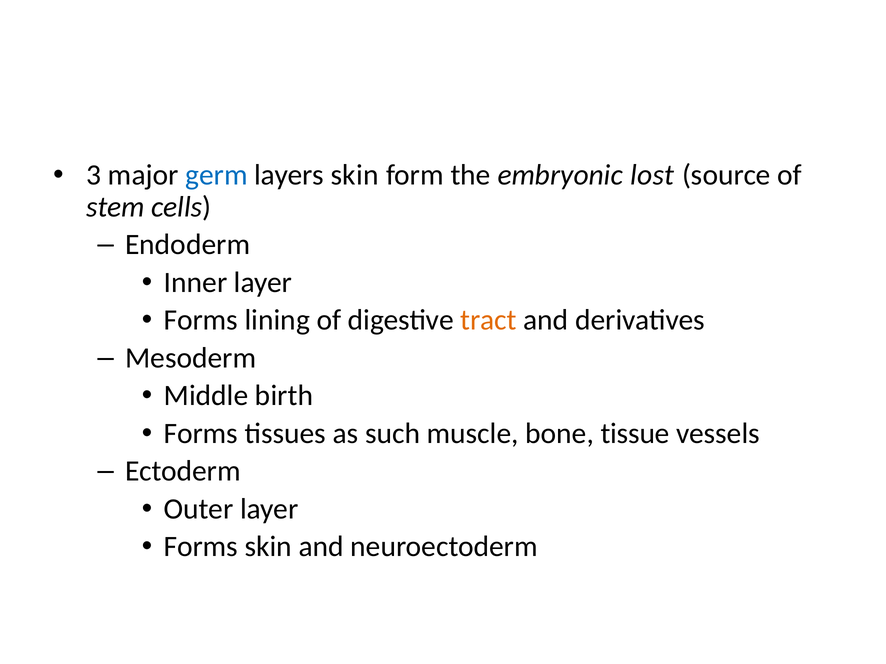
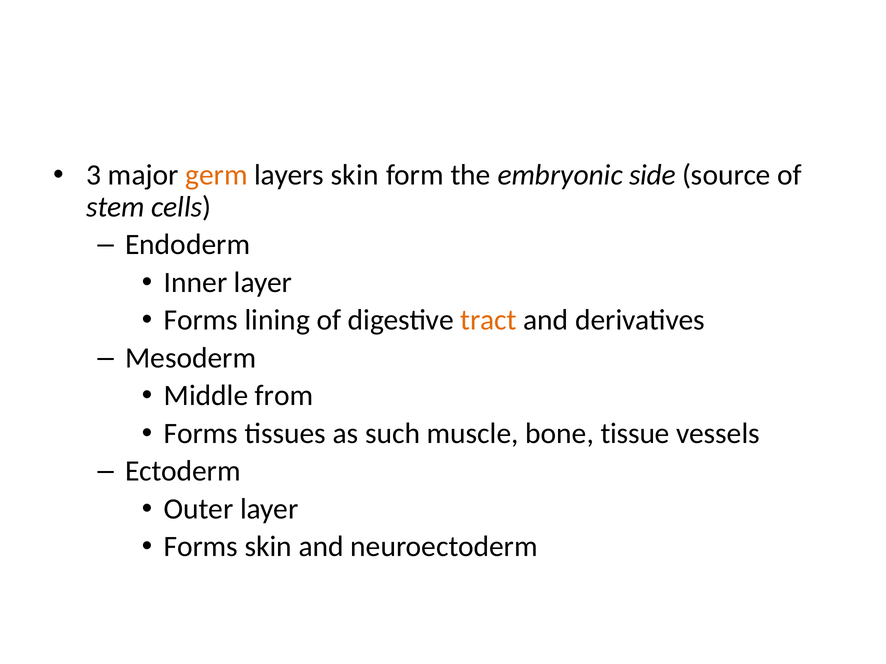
germ colour: blue -> orange
lost: lost -> side
birth: birth -> from
